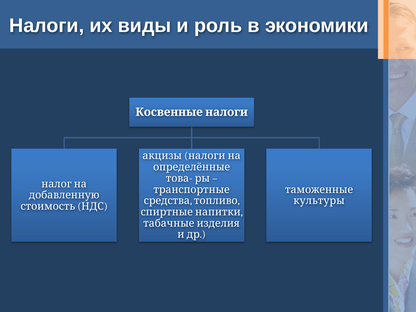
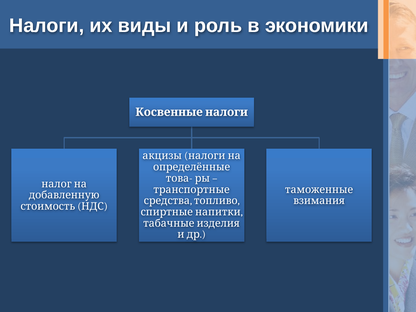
культуры: культуры -> взимания
